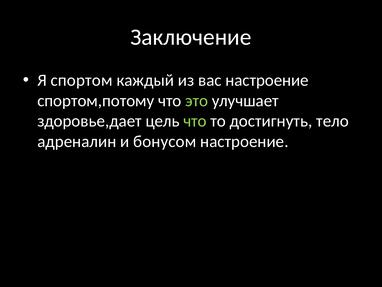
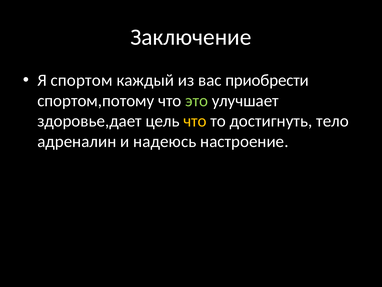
вас настроение: настроение -> приобрести
что at (195, 121) colour: light green -> yellow
бонусом: бонусом -> надеюсь
